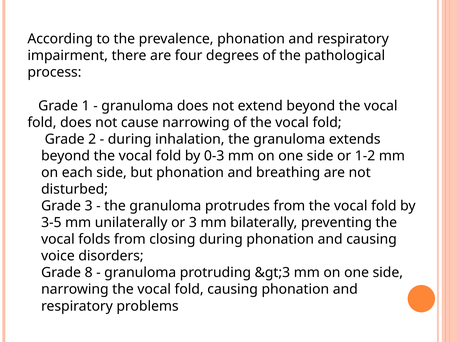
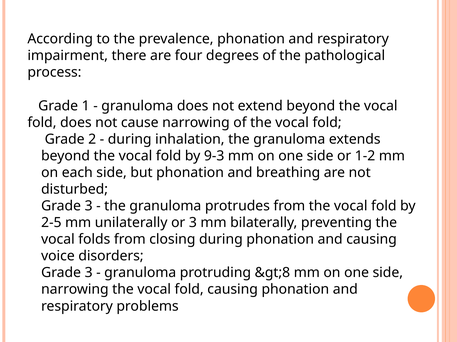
0-3: 0-3 -> 9-3
3-5: 3-5 -> 2-5
8 at (89, 273): 8 -> 3
&gt;3: &gt;3 -> &gt;8
